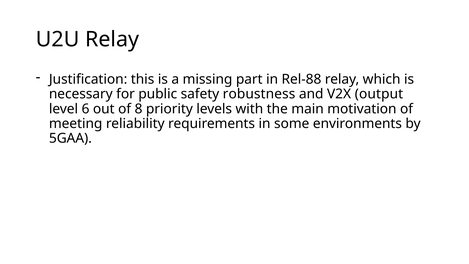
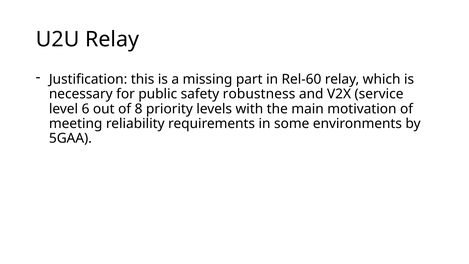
Rel-88: Rel-88 -> Rel-60
output: output -> service
